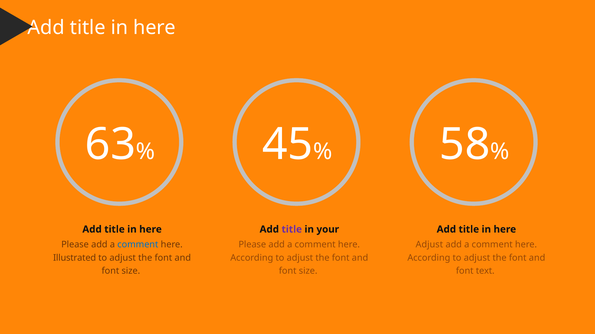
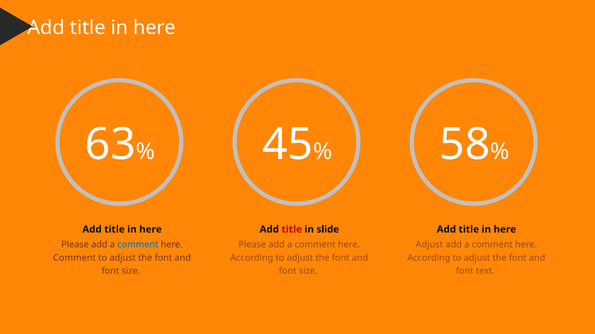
title at (292, 230) colour: purple -> red
your: your -> slide
Illustrated at (75, 258): Illustrated -> Comment
